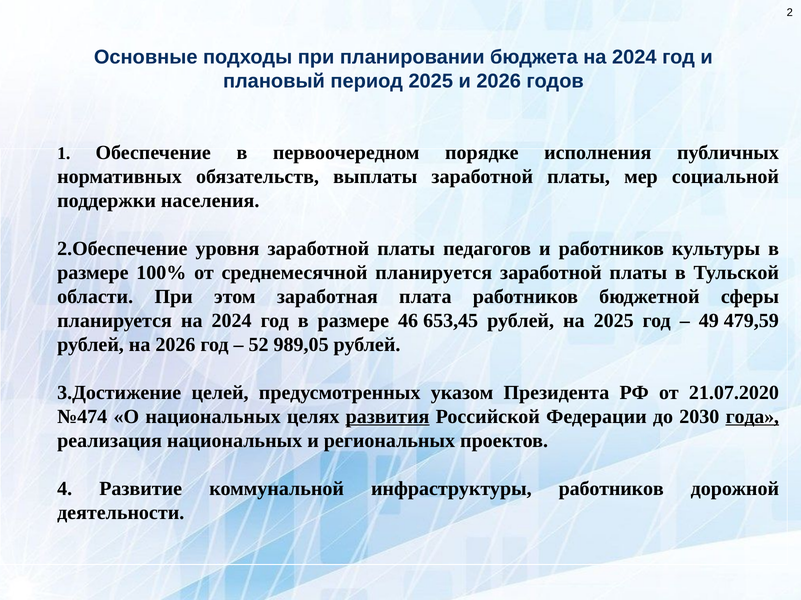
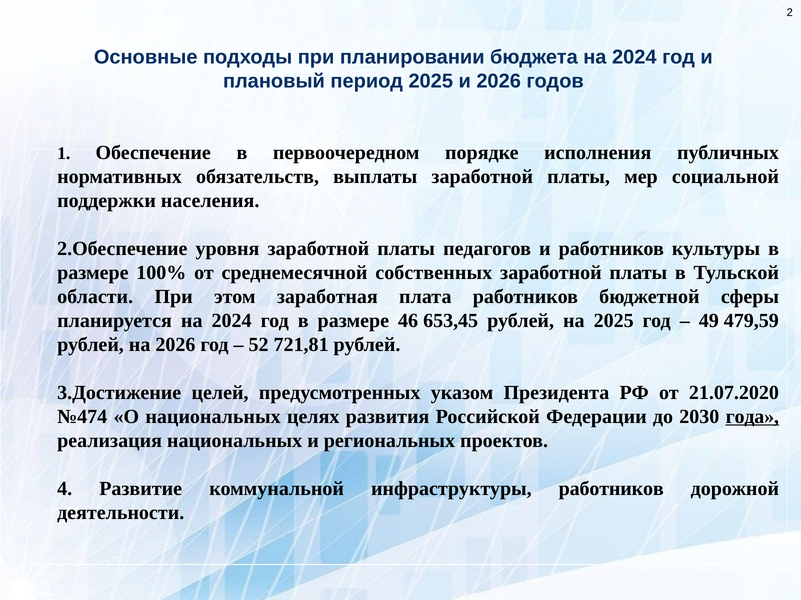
среднемесячной планируется: планируется -> собственных
989,05: 989,05 -> 721,81
развития underline: present -> none
